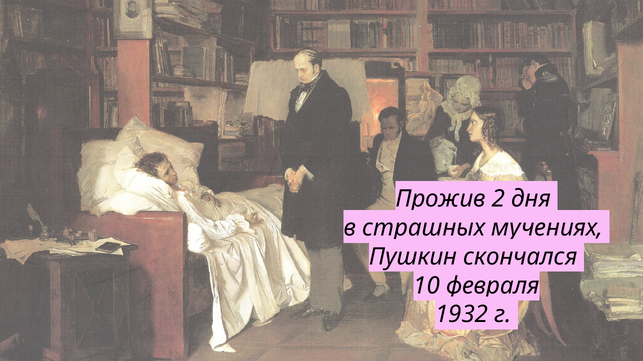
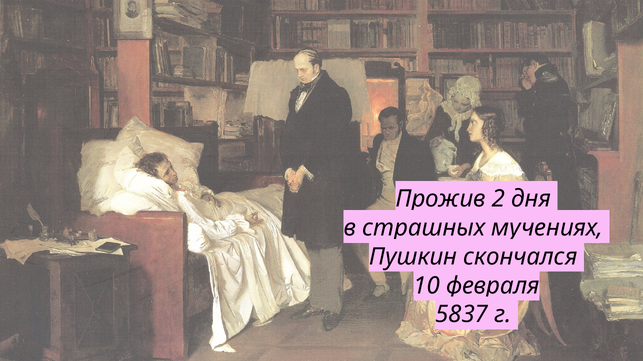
1932: 1932 -> 5837
